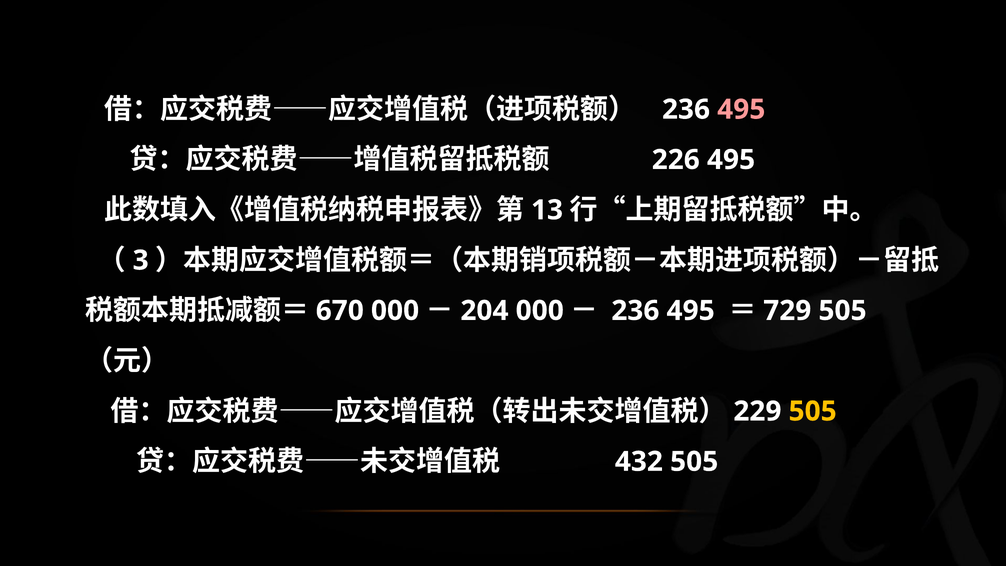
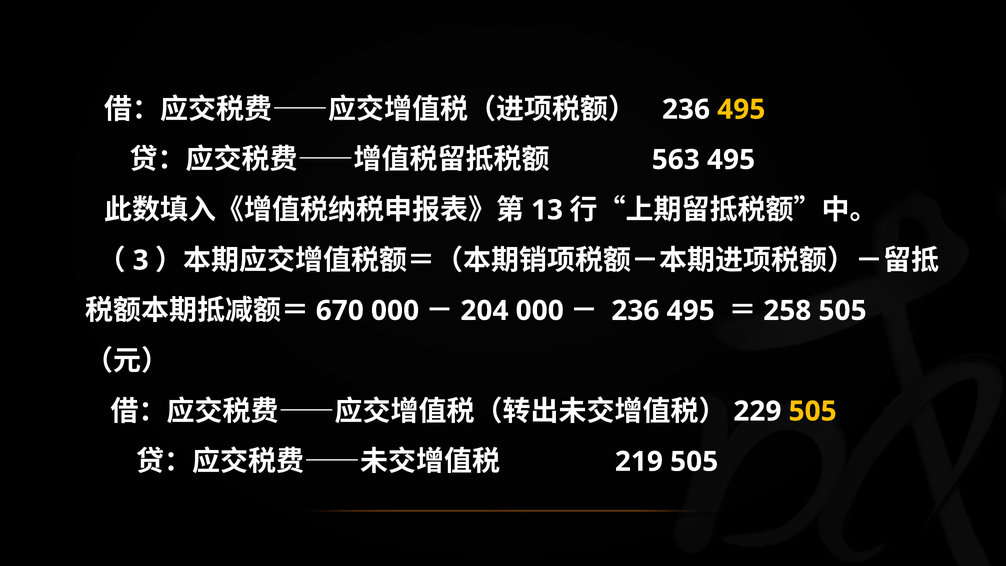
495 at (741, 109) colour: pink -> yellow
226: 226 -> 563
729: 729 -> 258
432: 432 -> 219
